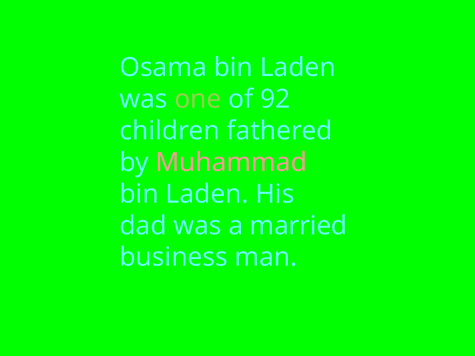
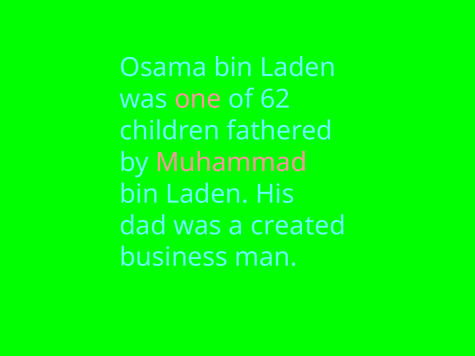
one colour: light green -> pink
92: 92 -> 62
married: married -> created
